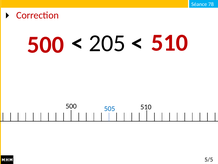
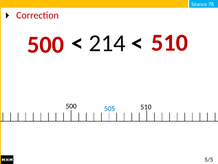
205: 205 -> 214
